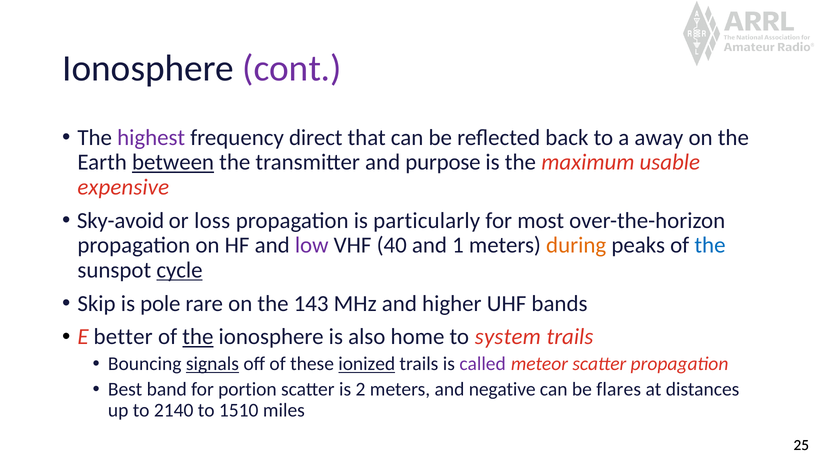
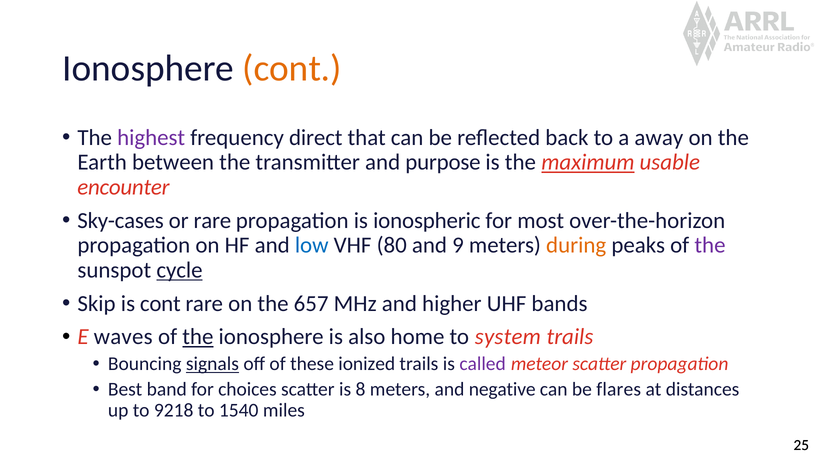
cont at (292, 68) colour: purple -> orange
between underline: present -> none
maximum underline: none -> present
expensive: expensive -> encounter
Sky-avoid: Sky-avoid -> Sky-cases
or loss: loss -> rare
particularly: particularly -> ionospheric
low colour: purple -> blue
40: 40 -> 80
1: 1 -> 9
the at (710, 245) colour: blue -> purple
is pole: pole -> cont
143: 143 -> 657
better: better -> waves
ionized underline: present -> none
portion: portion -> choices
2: 2 -> 8
2140: 2140 -> 9218
1510: 1510 -> 1540
